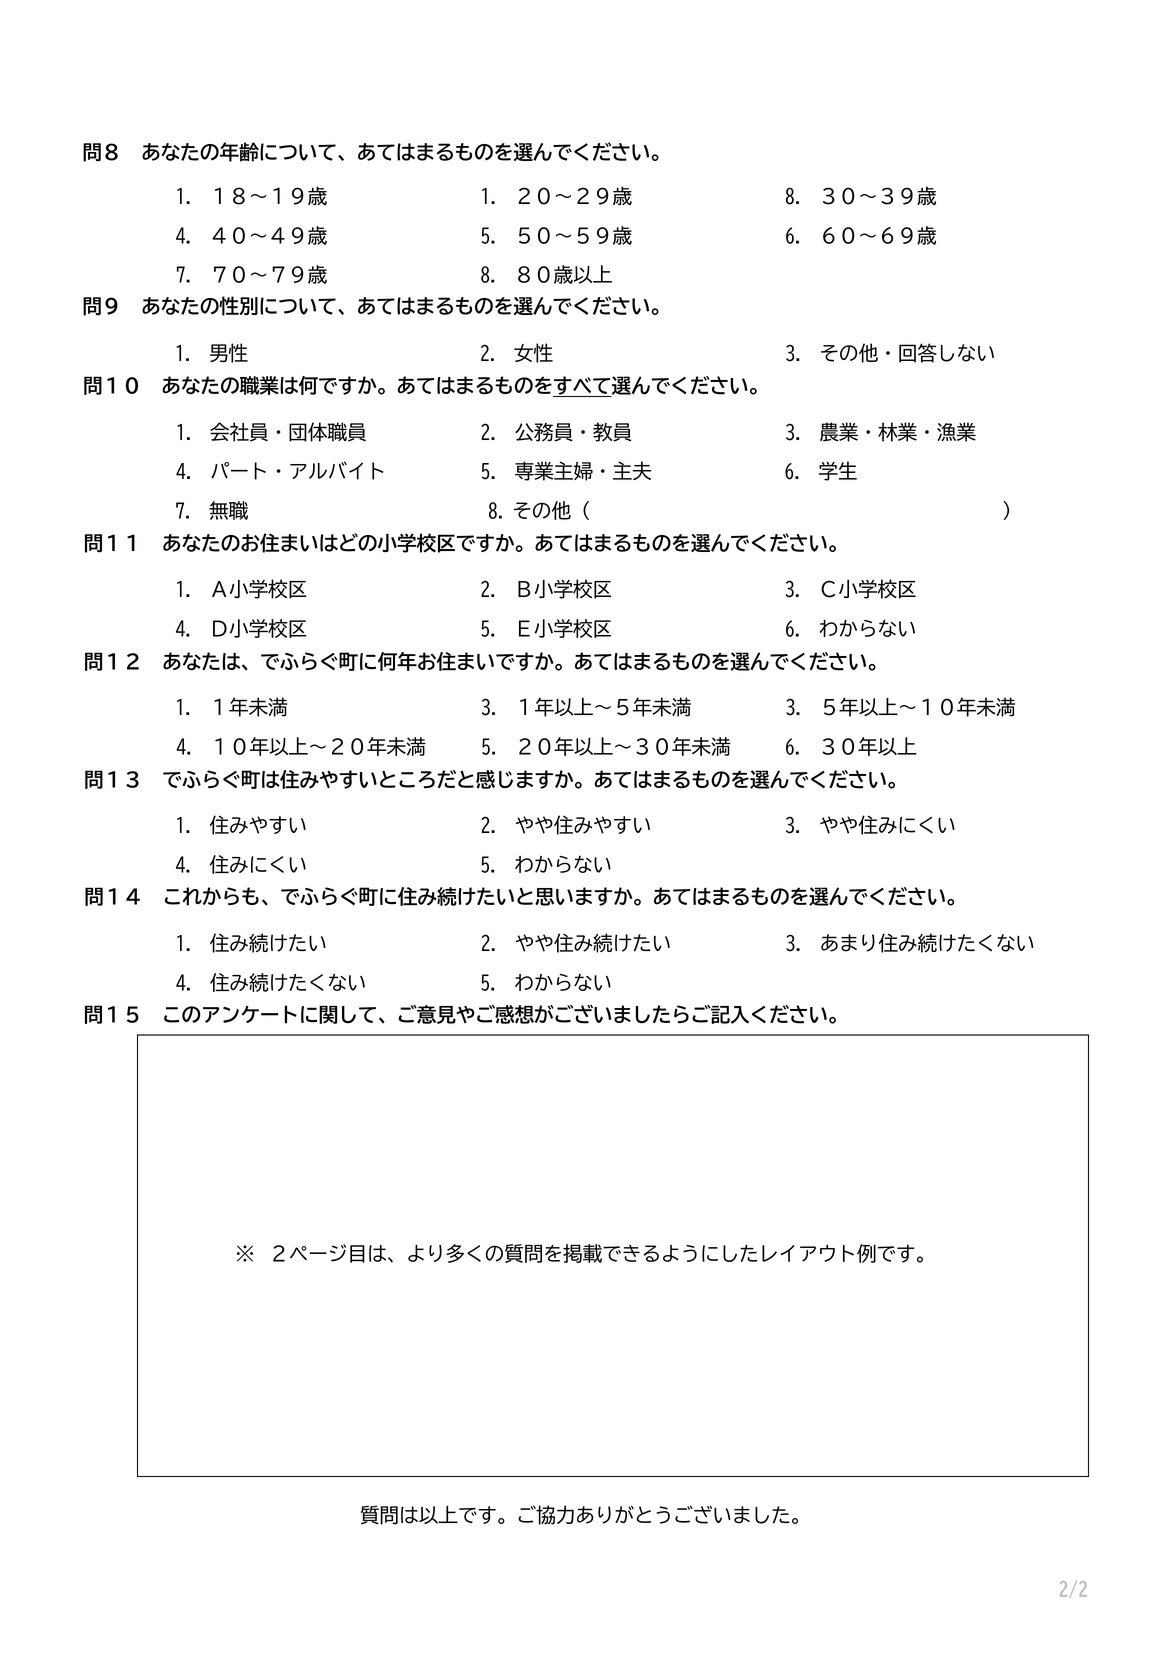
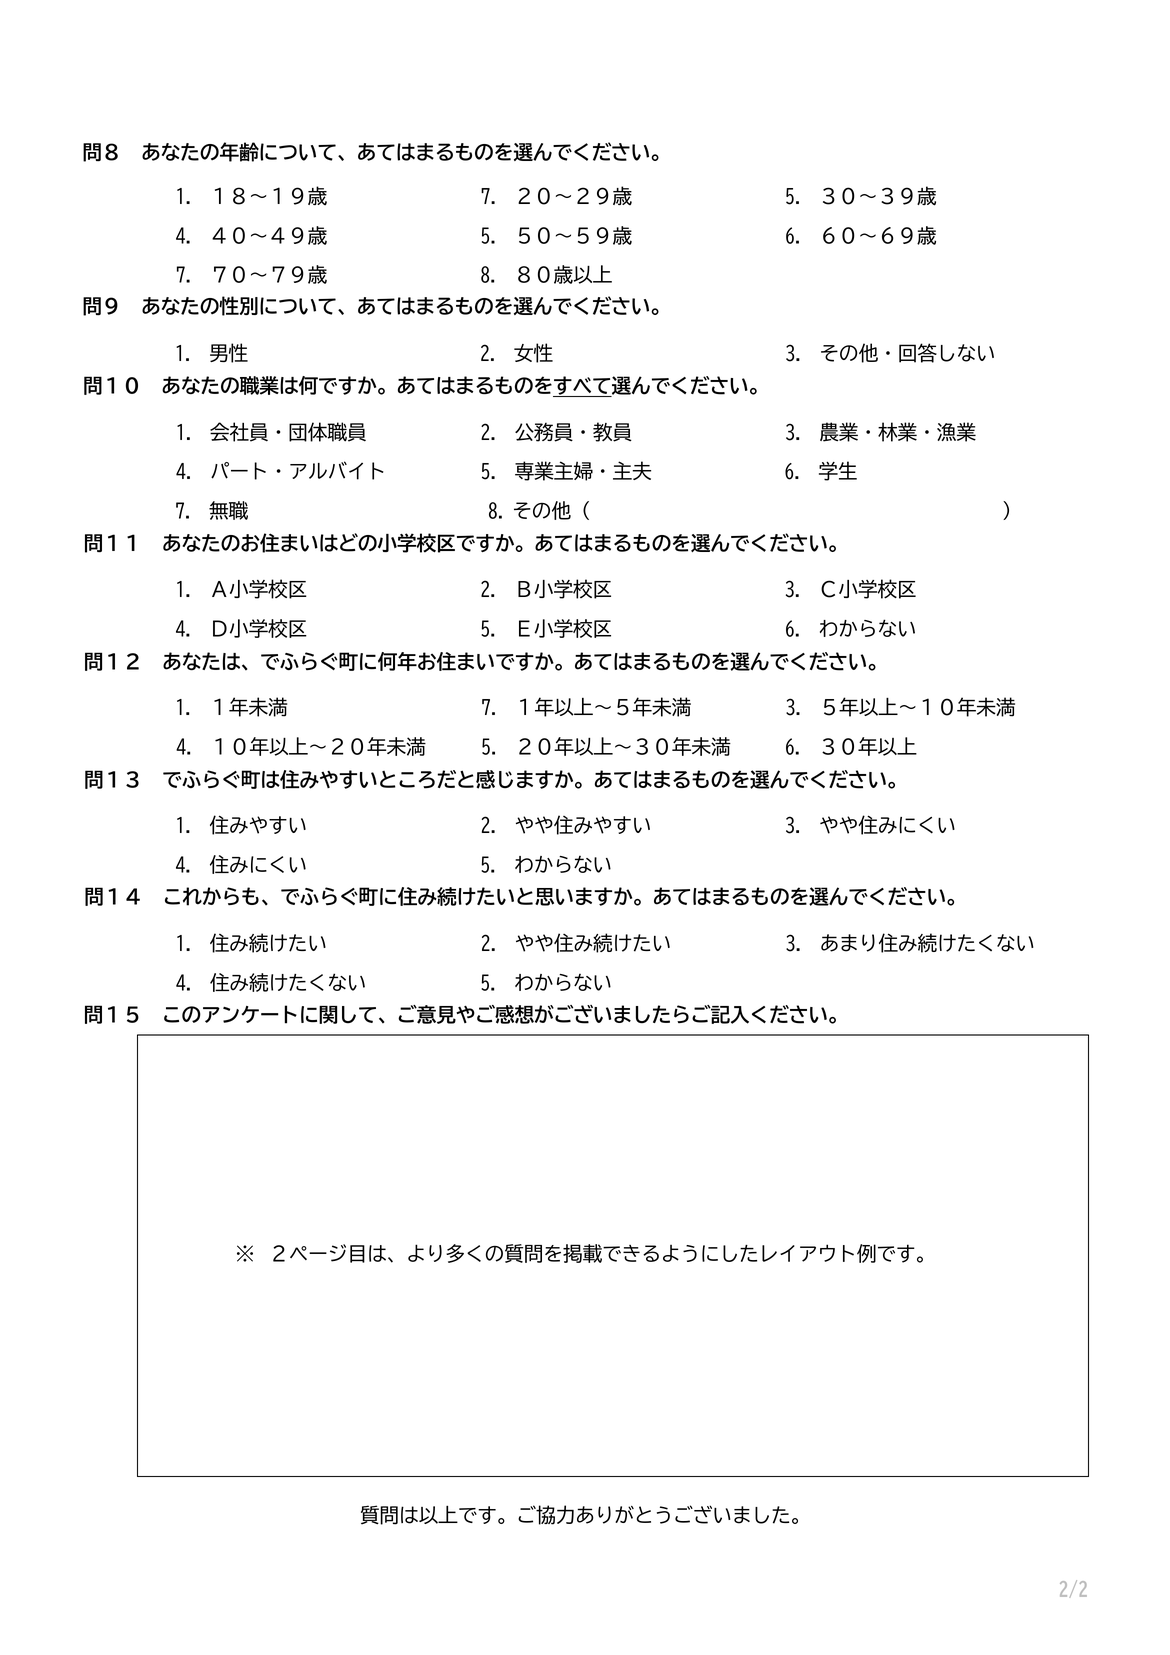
1 at (490, 197): 1 -> 7
8 at (795, 197): 8 -> 5
3 at (491, 708): 3 -> 7
